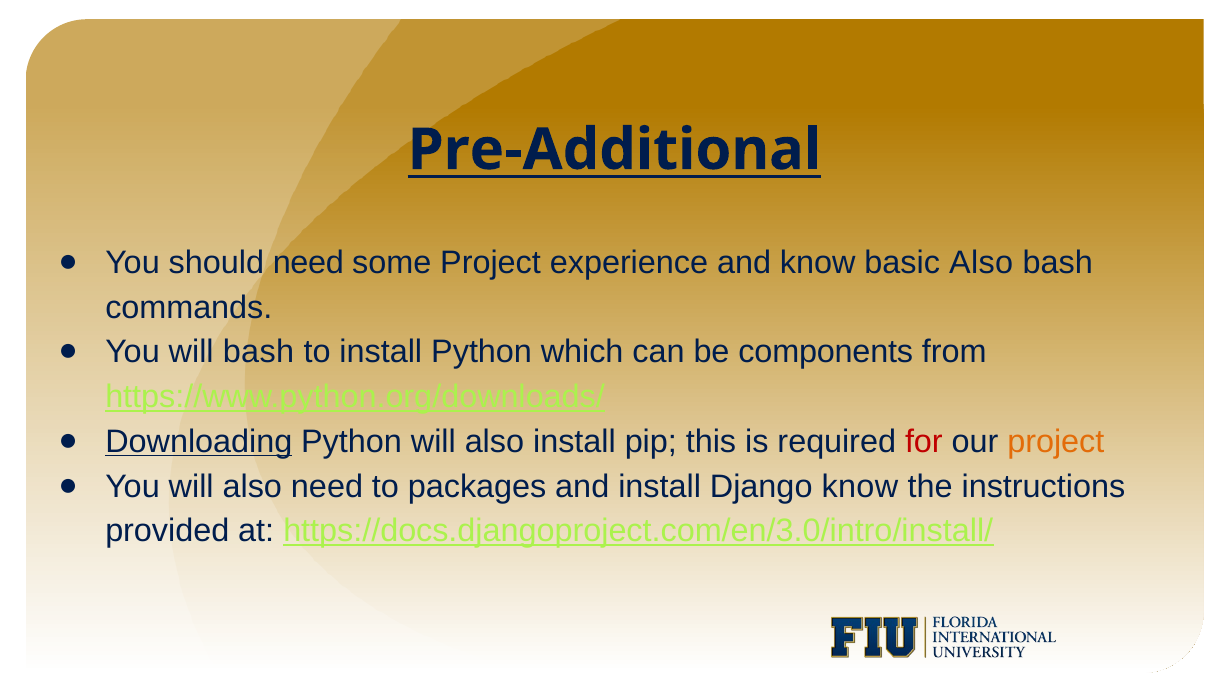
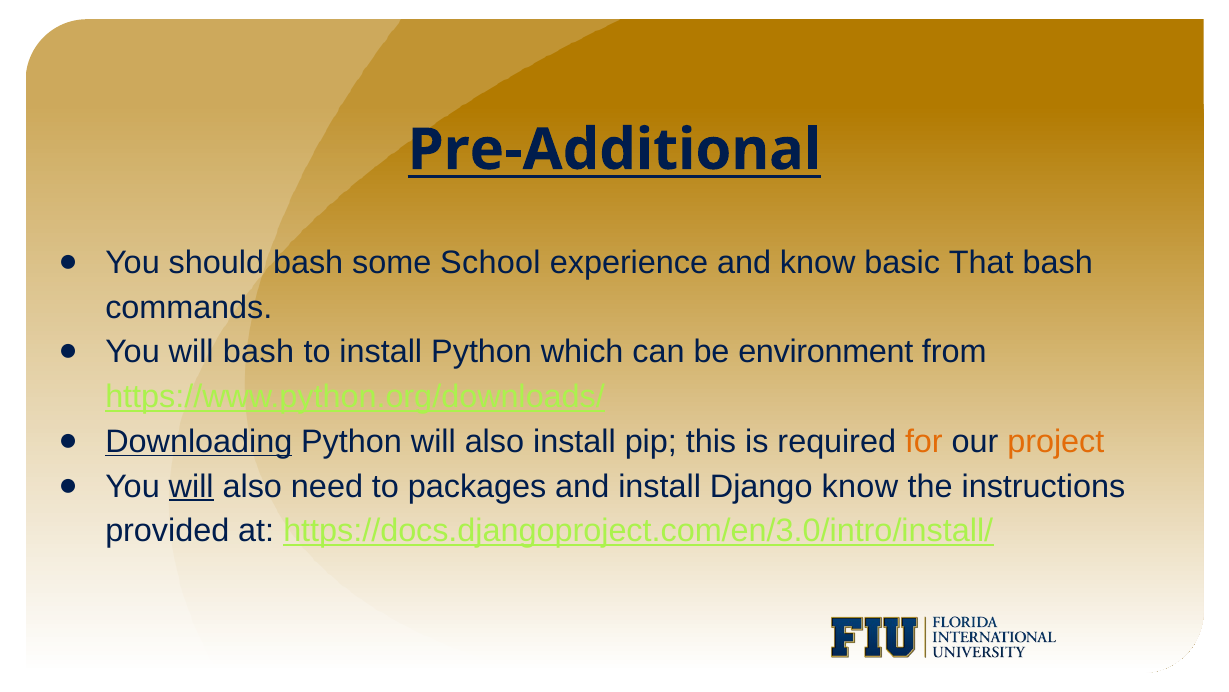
should need: need -> bash
some Project: Project -> School
basic Also: Also -> That
components: components -> environment
for colour: red -> orange
will at (191, 486) underline: none -> present
